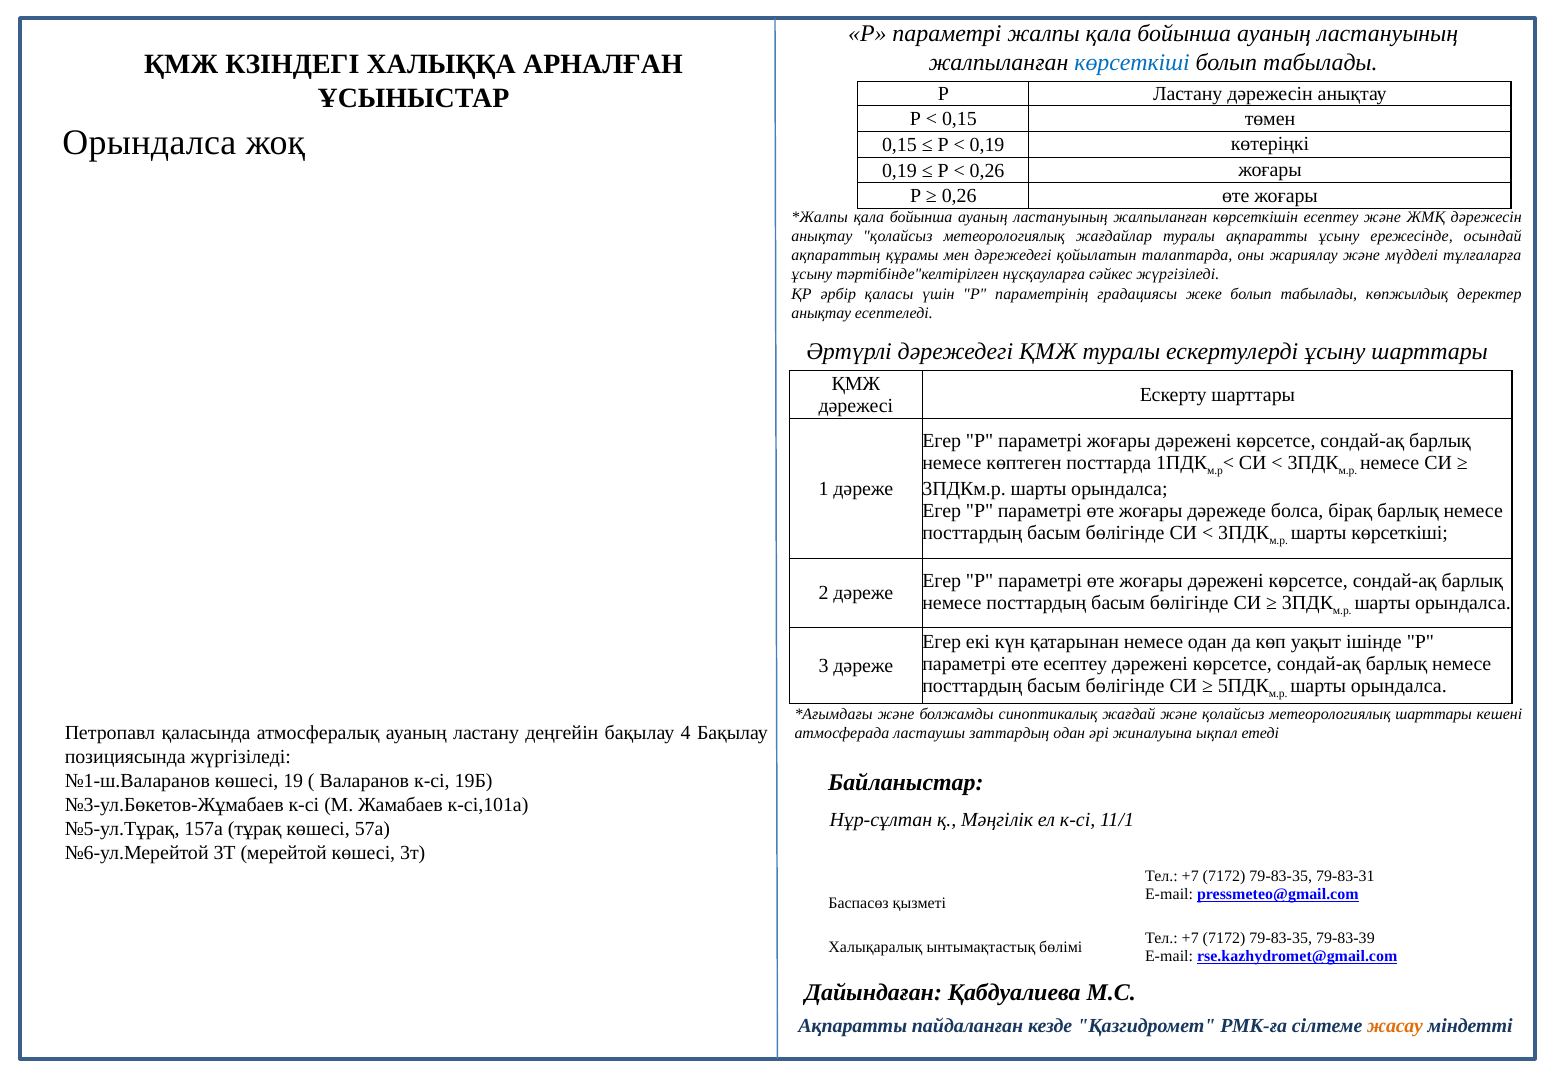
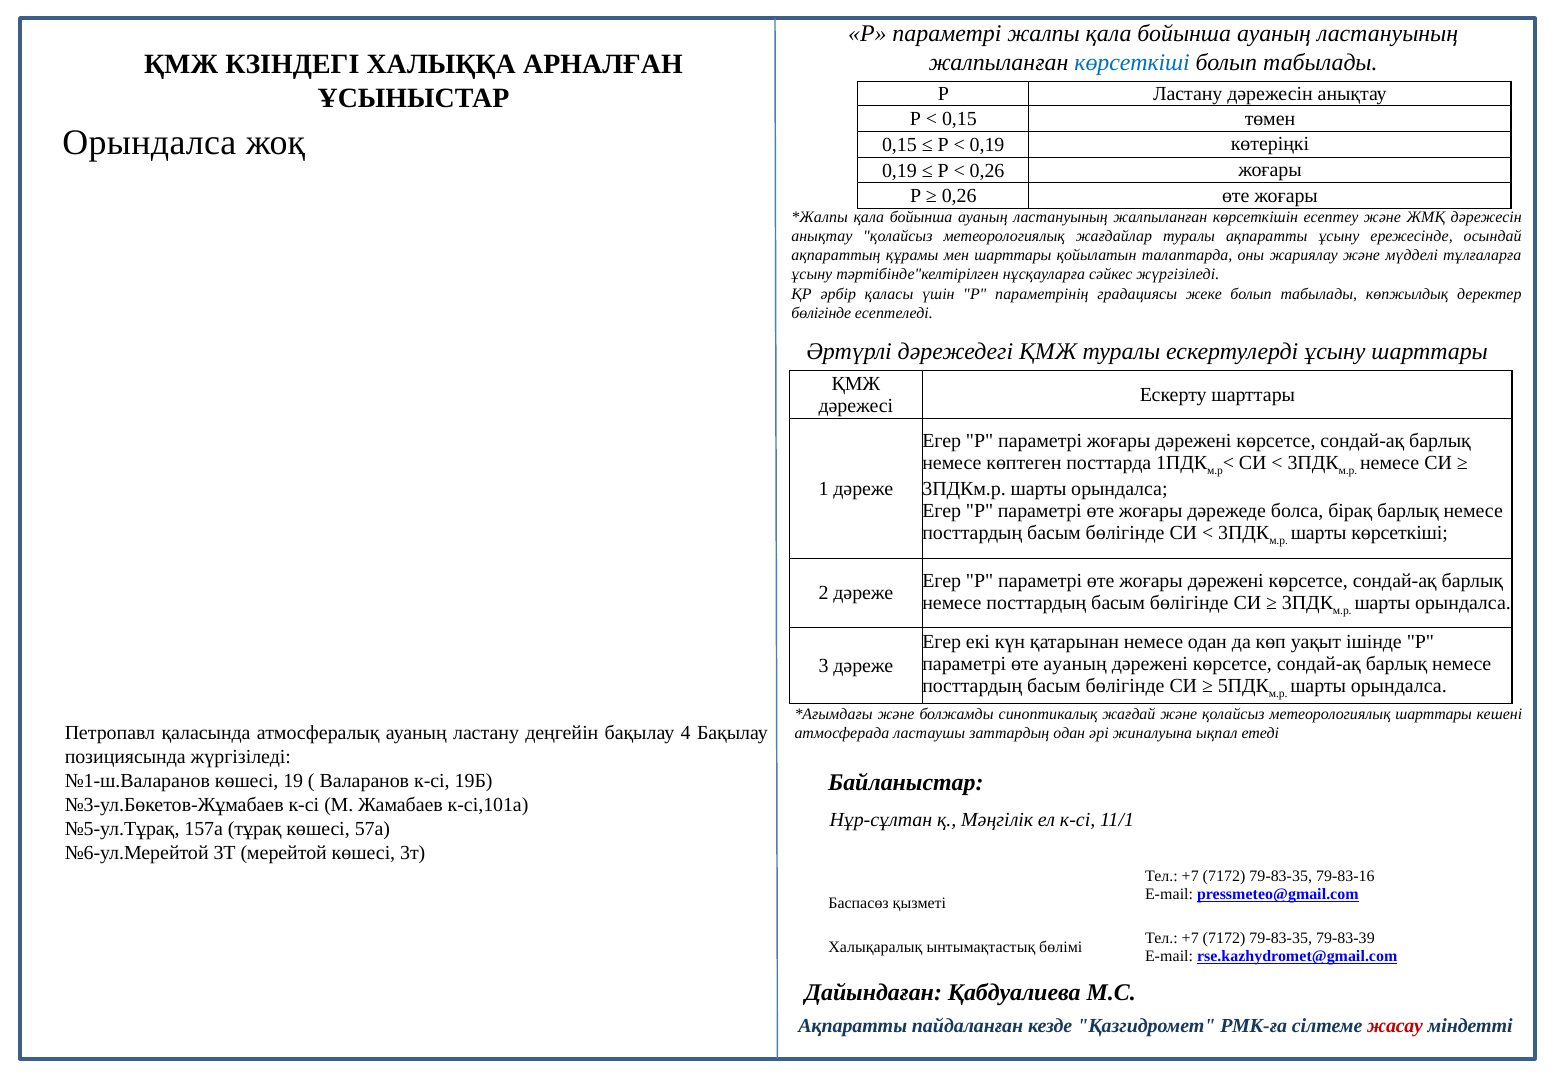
мен дәрежедегі: дәрежедегі -> шарттары
анықтау at (821, 313): анықтау -> бөлігінде
өте есептеу: есептеу -> ауаның
79-83-31: 79-83-31 -> 79-83-16
жасау colour: orange -> red
